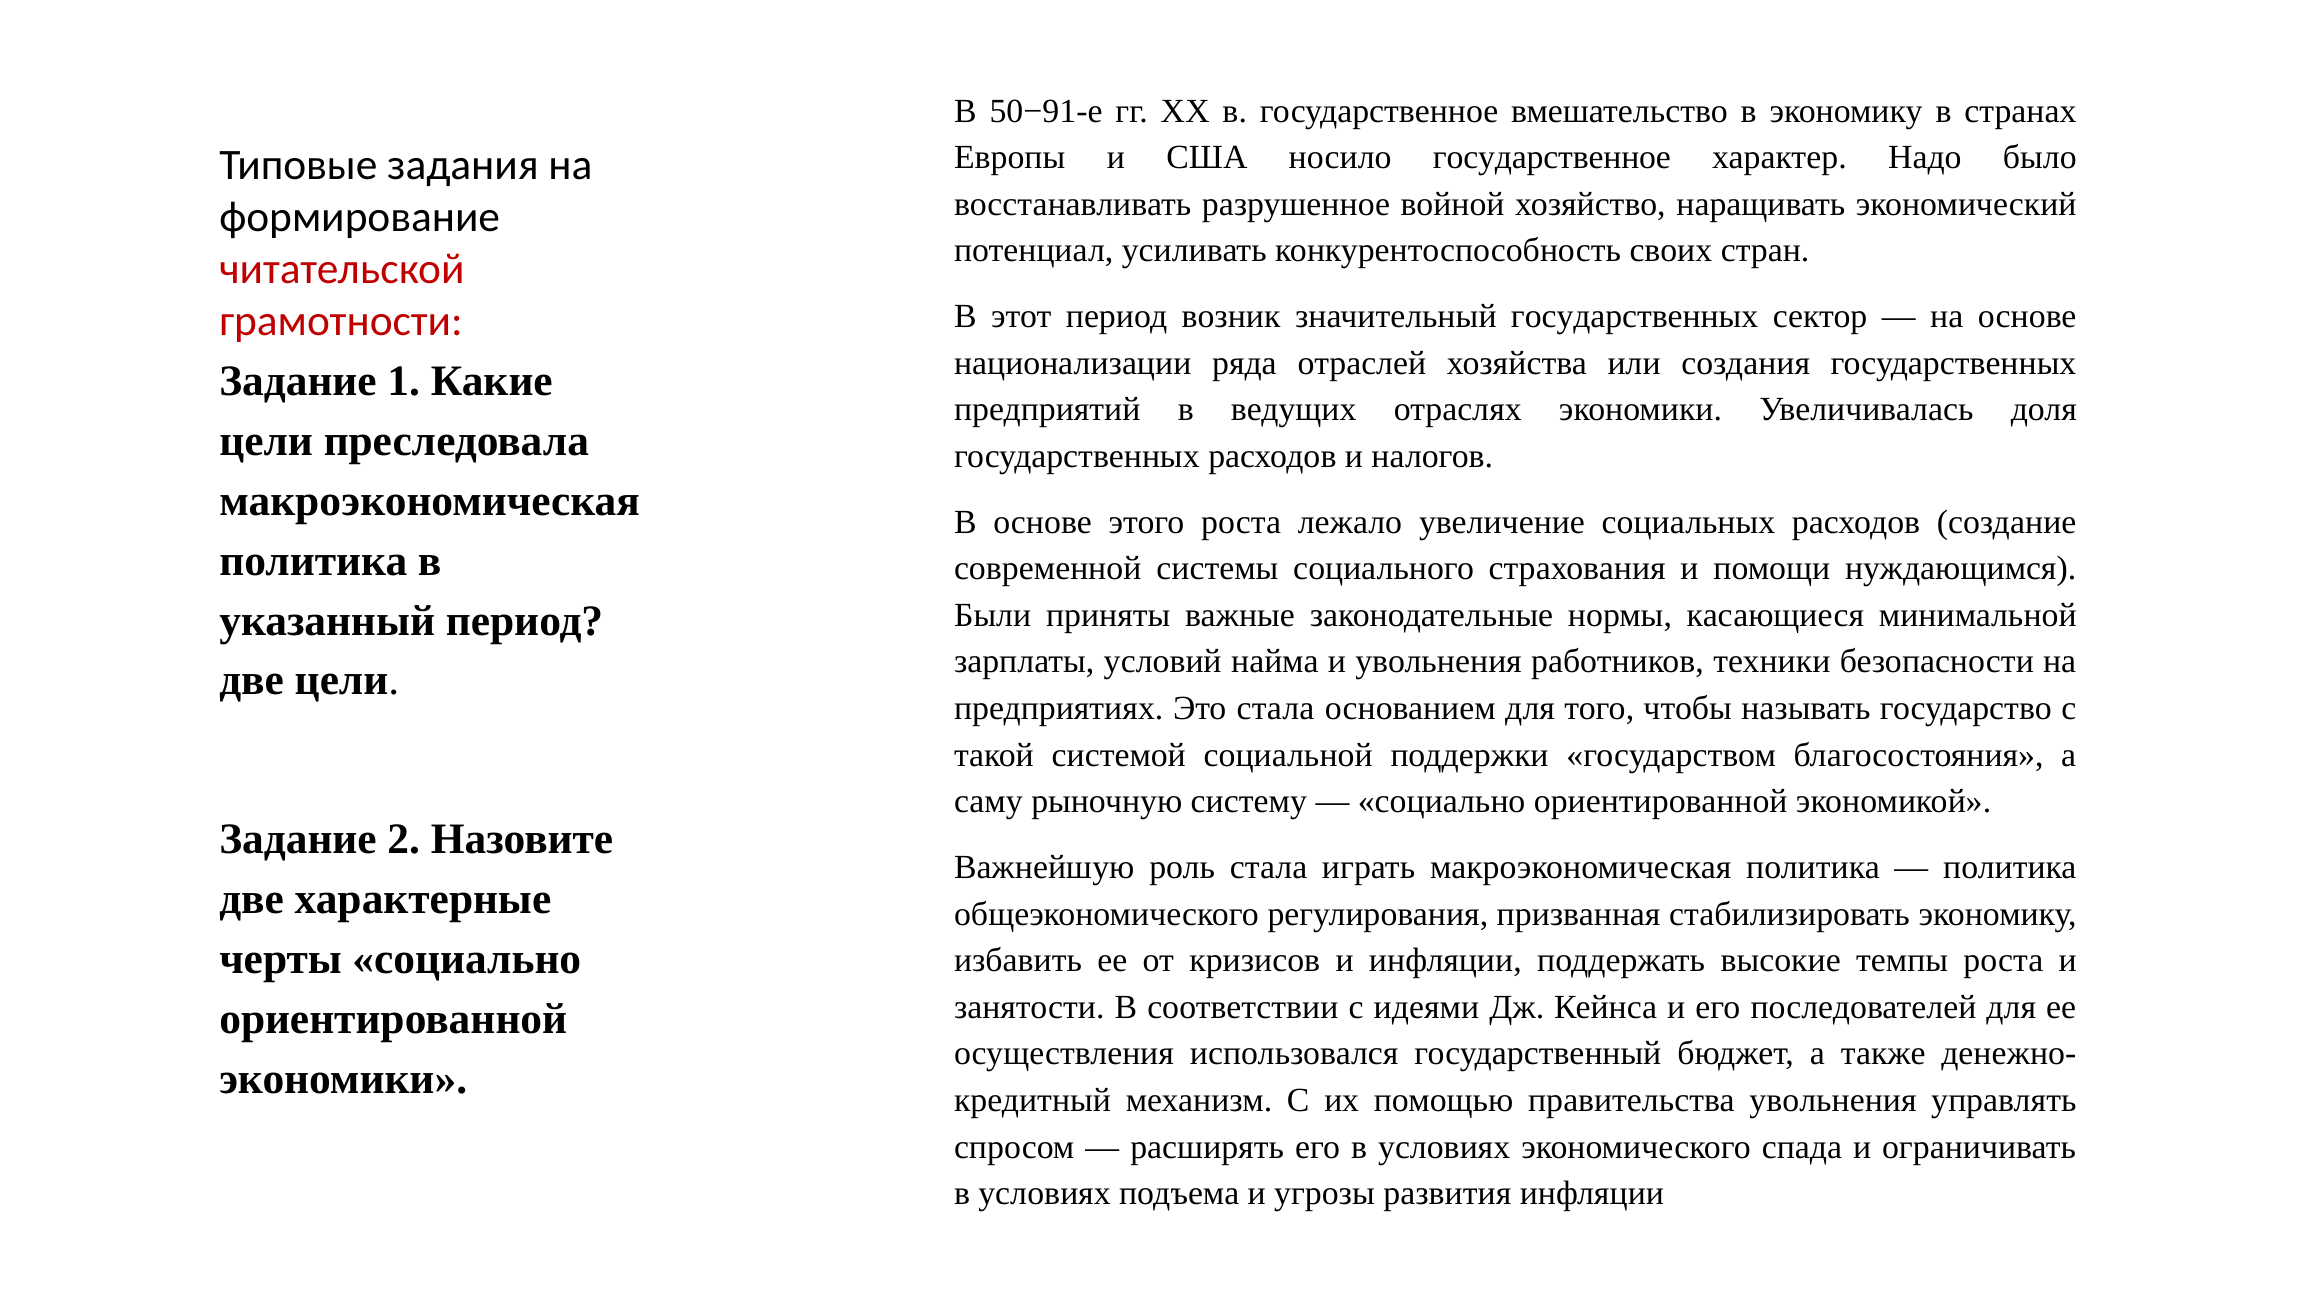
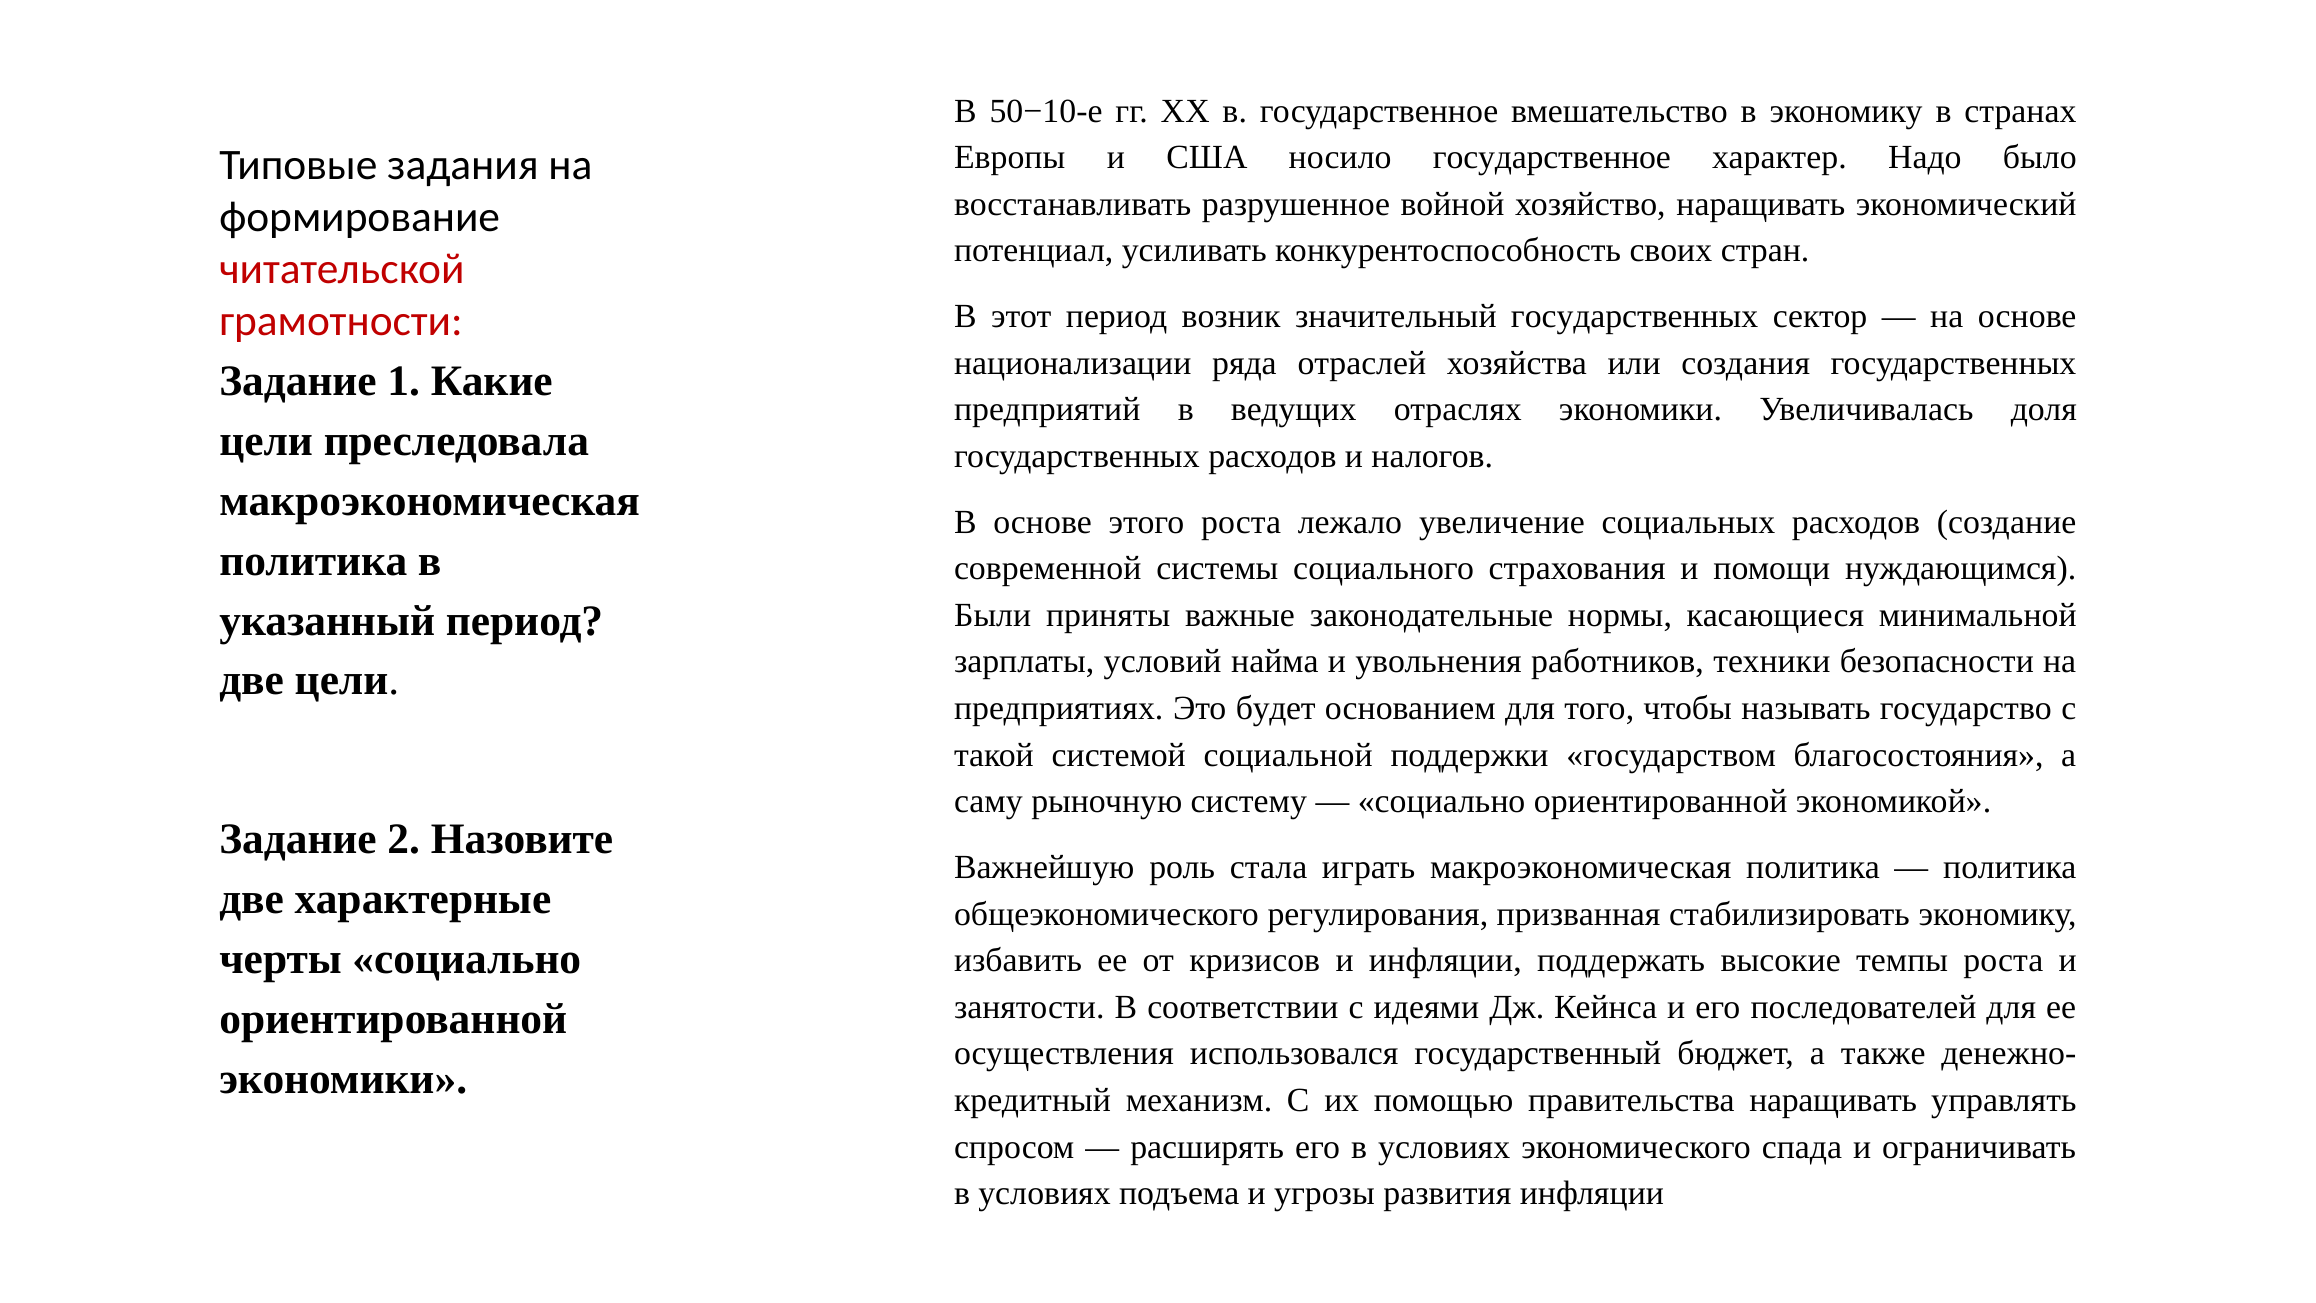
50−91-е: 50−91-е -> 50−10-е
Это стала: стала -> будет
правительства увольнения: увольнения -> наращивать
